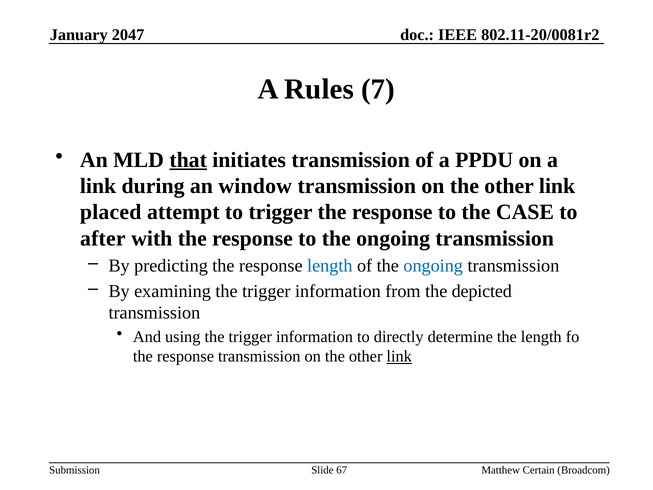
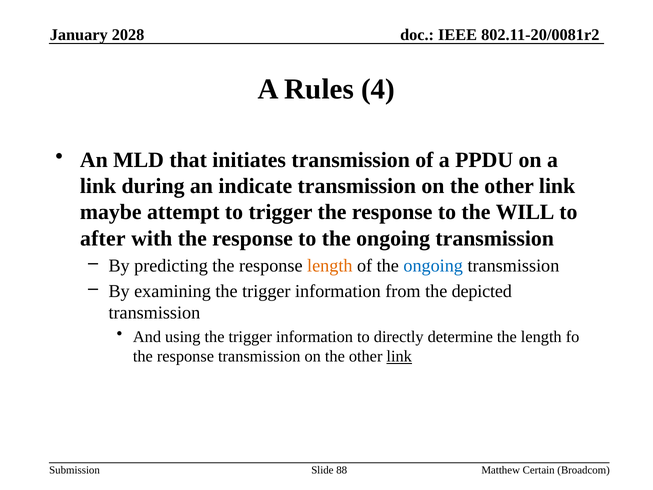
2047: 2047 -> 2028
7: 7 -> 4
that underline: present -> none
window: window -> indicate
placed: placed -> maybe
CASE: CASE -> WILL
length at (330, 266) colour: blue -> orange
67: 67 -> 88
